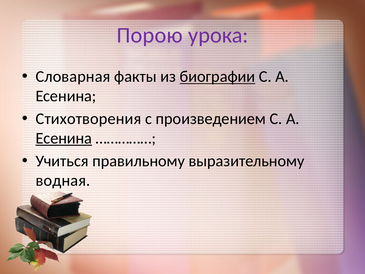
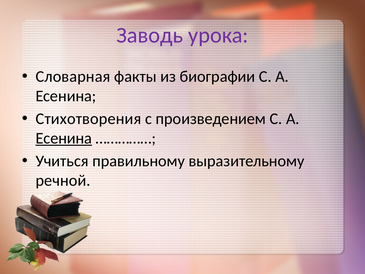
Порою: Порою -> Заводь
биографии underline: present -> none
водная: водная -> речной
